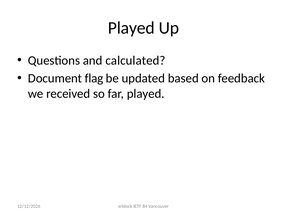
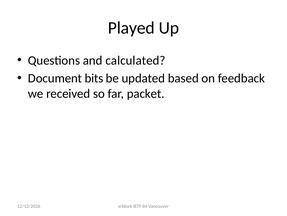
flag: flag -> bits
far played: played -> packet
